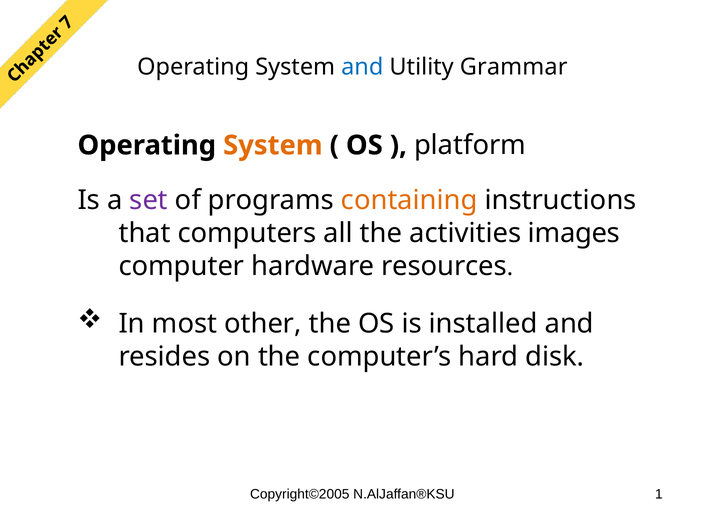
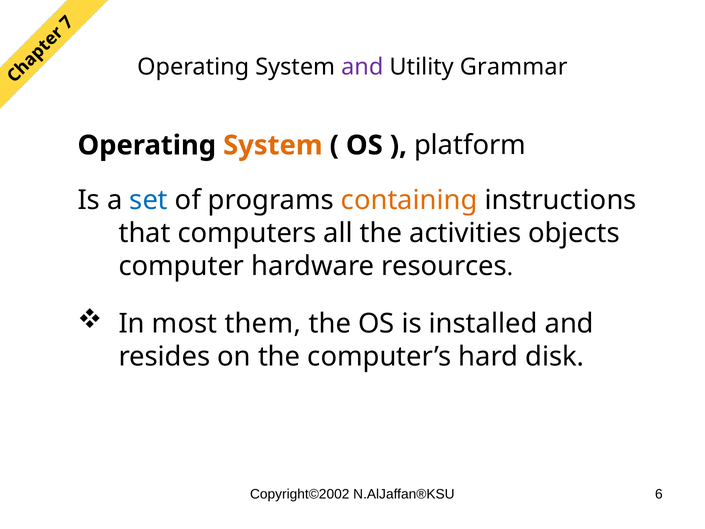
and at (362, 67) colour: blue -> purple
set colour: purple -> blue
images: images -> objects
other: other -> them
Copyright©2005: Copyright©2005 -> Copyright©2002
1: 1 -> 6
